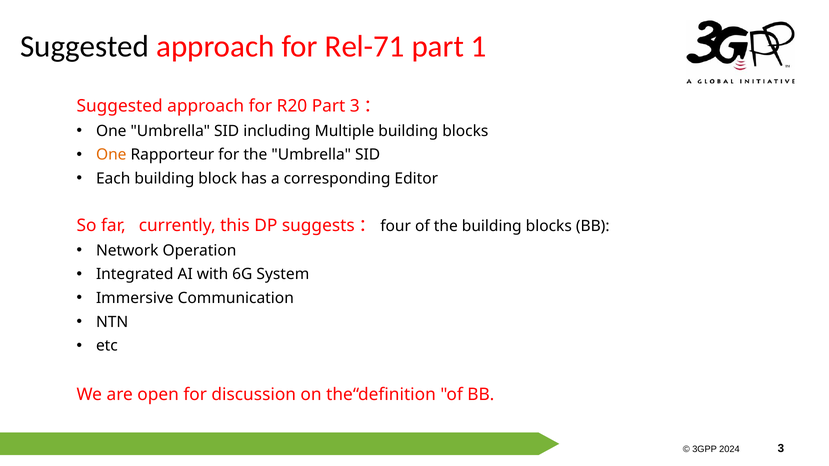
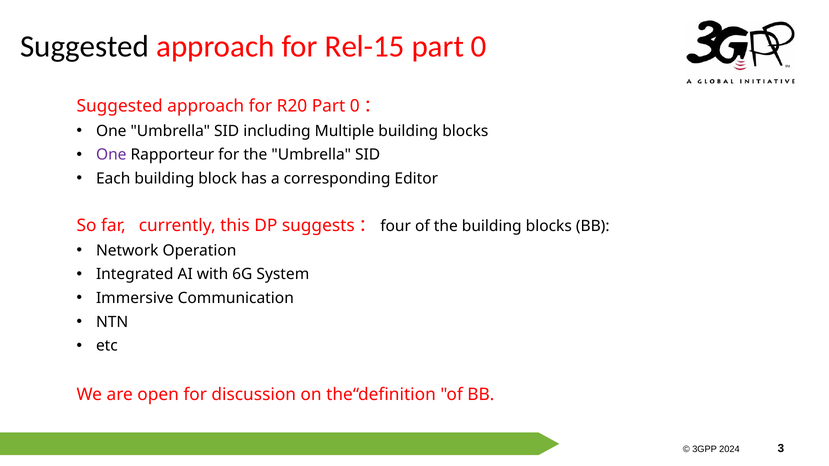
Rel-71: Rel-71 -> Rel-15
1 at (479, 47): 1 -> 0
R20 Part 3: 3 -> 0
One at (111, 155) colour: orange -> purple
